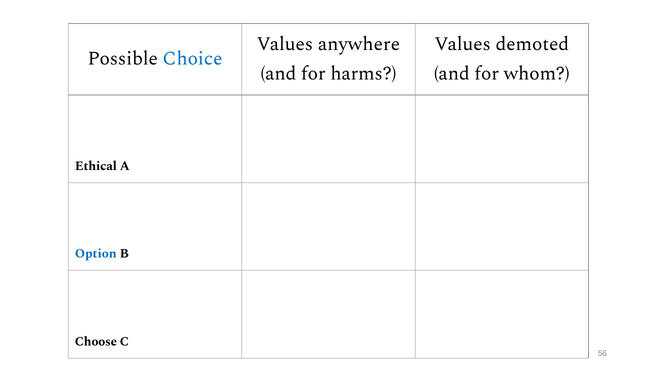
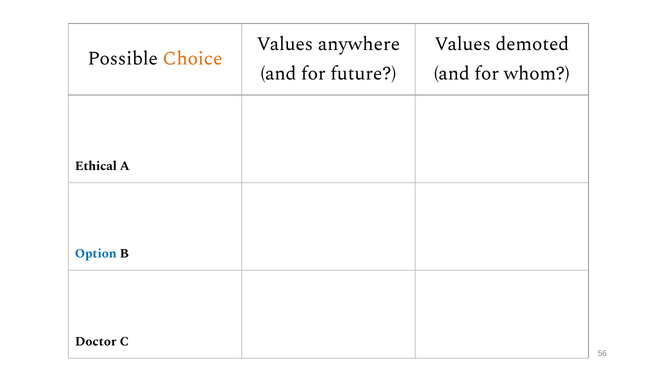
Choice colour: blue -> orange
harms: harms -> future
Choose: Choose -> Doctor
